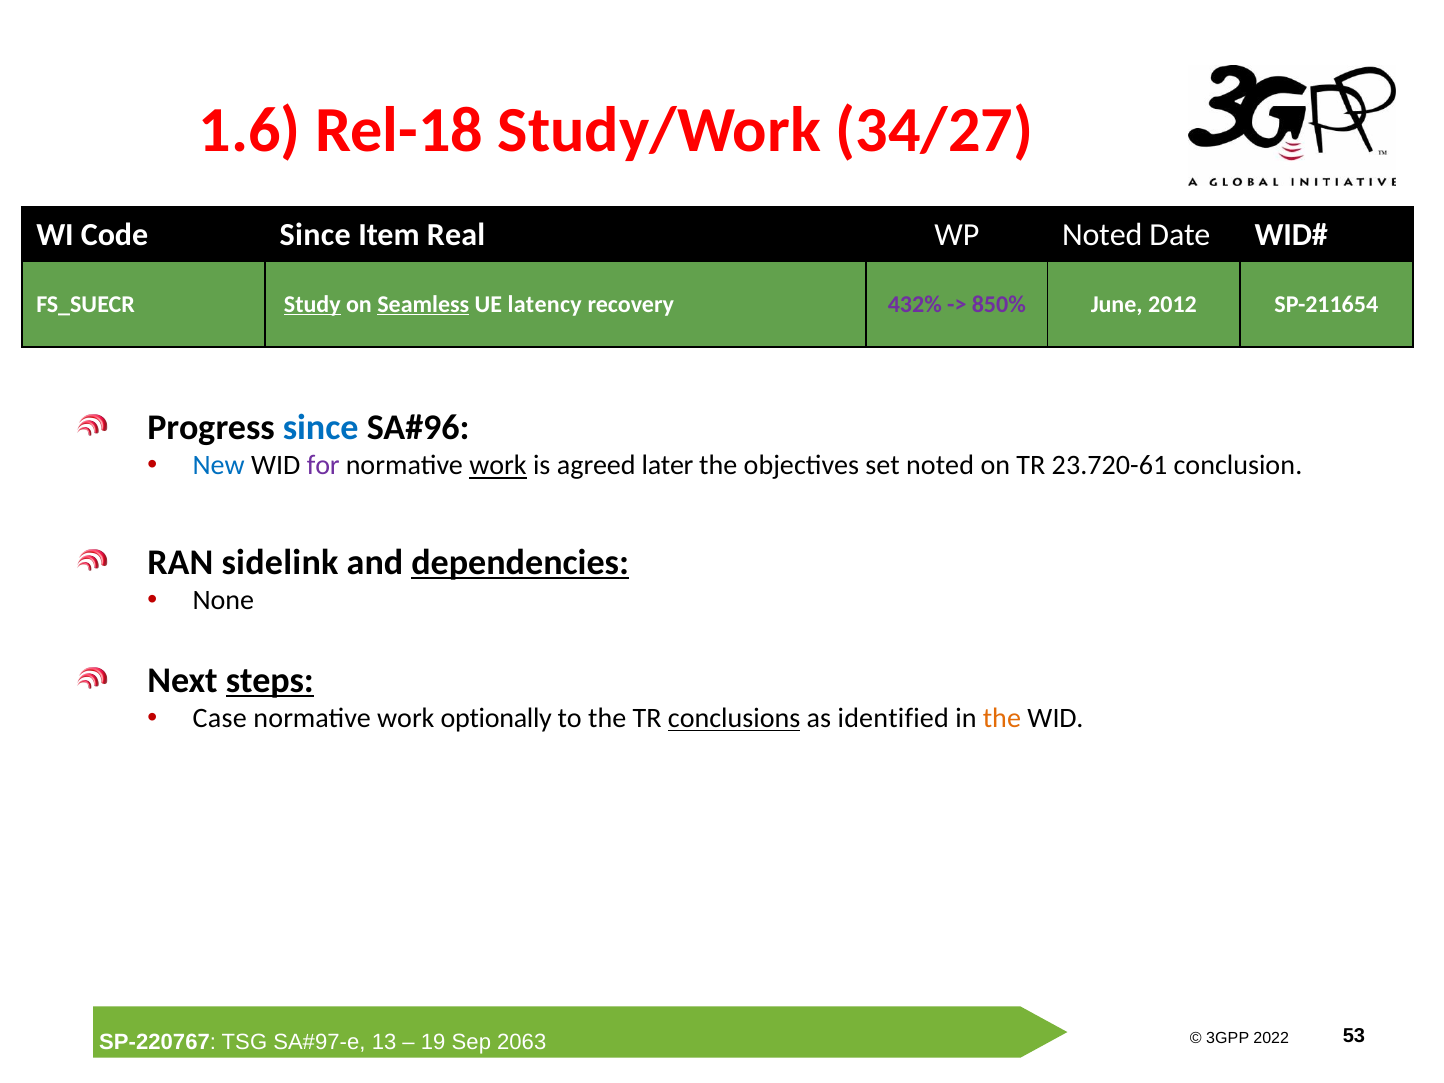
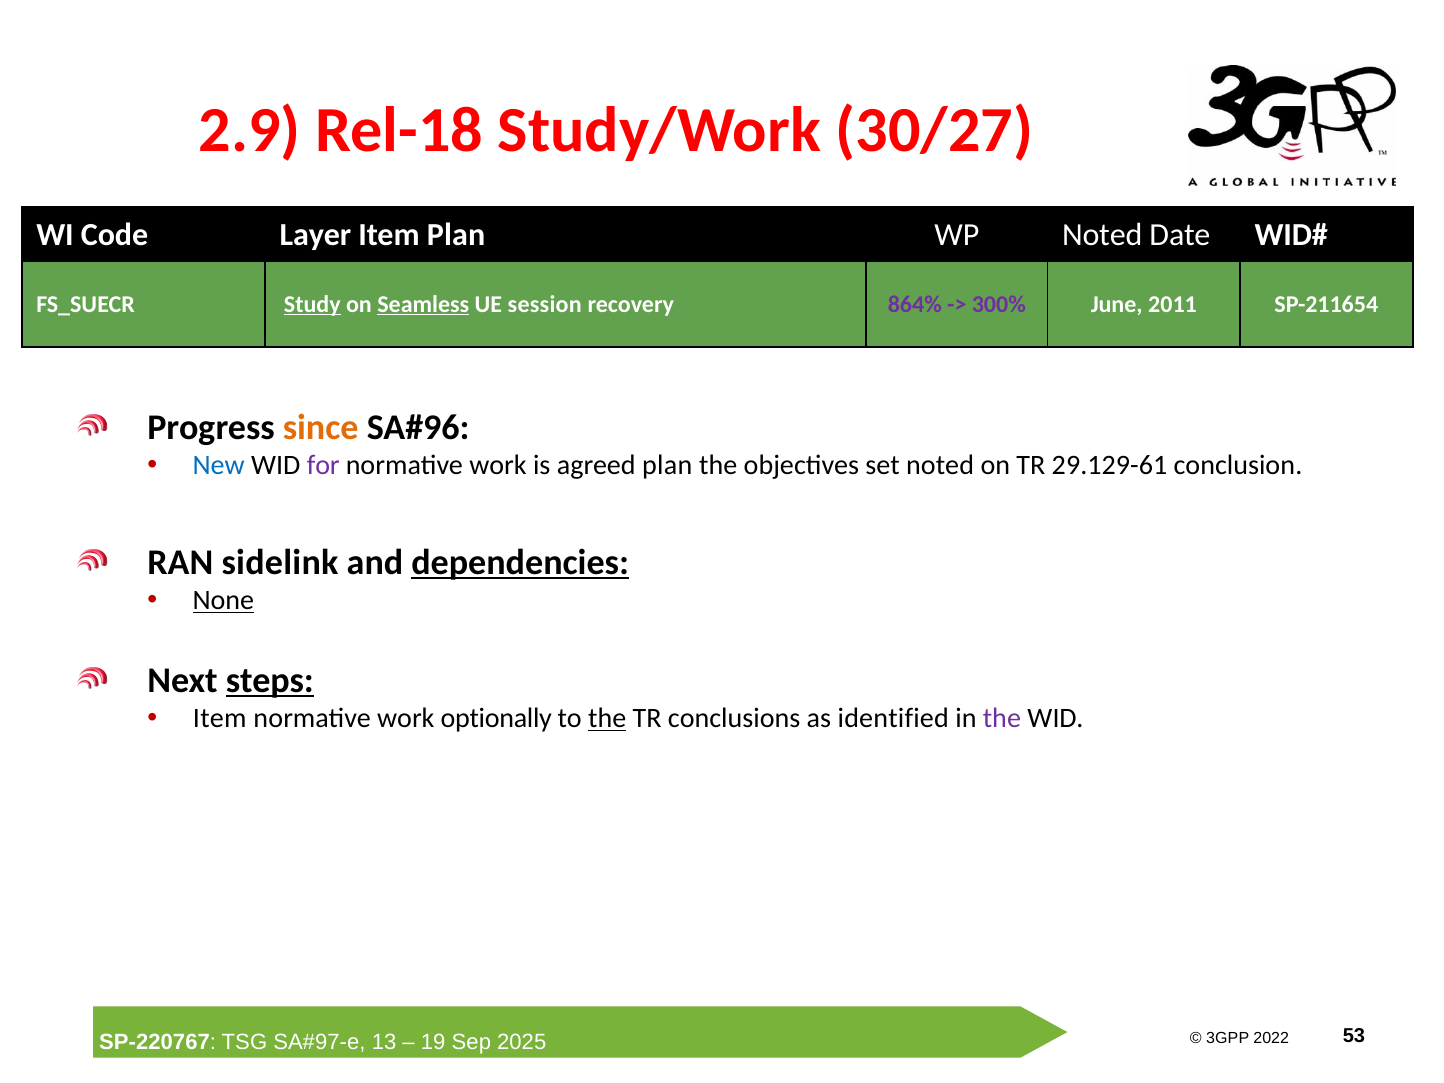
1.6: 1.6 -> 2.9
34/27: 34/27 -> 30/27
Code Since: Since -> Layer
Item Real: Real -> Plan
latency: latency -> session
432%: 432% -> 864%
850%: 850% -> 300%
June 2012: 2012 -> 2011
since at (321, 428) colour: blue -> orange
work at (498, 466) underline: present -> none
agreed later: later -> plan
23.720-61: 23.720-61 -> 29.129-61
None underline: none -> present
Case at (220, 719): Case -> Item
the at (607, 719) underline: none -> present
conclusions underline: present -> none
the at (1002, 719) colour: orange -> purple
2063: 2063 -> 2025
